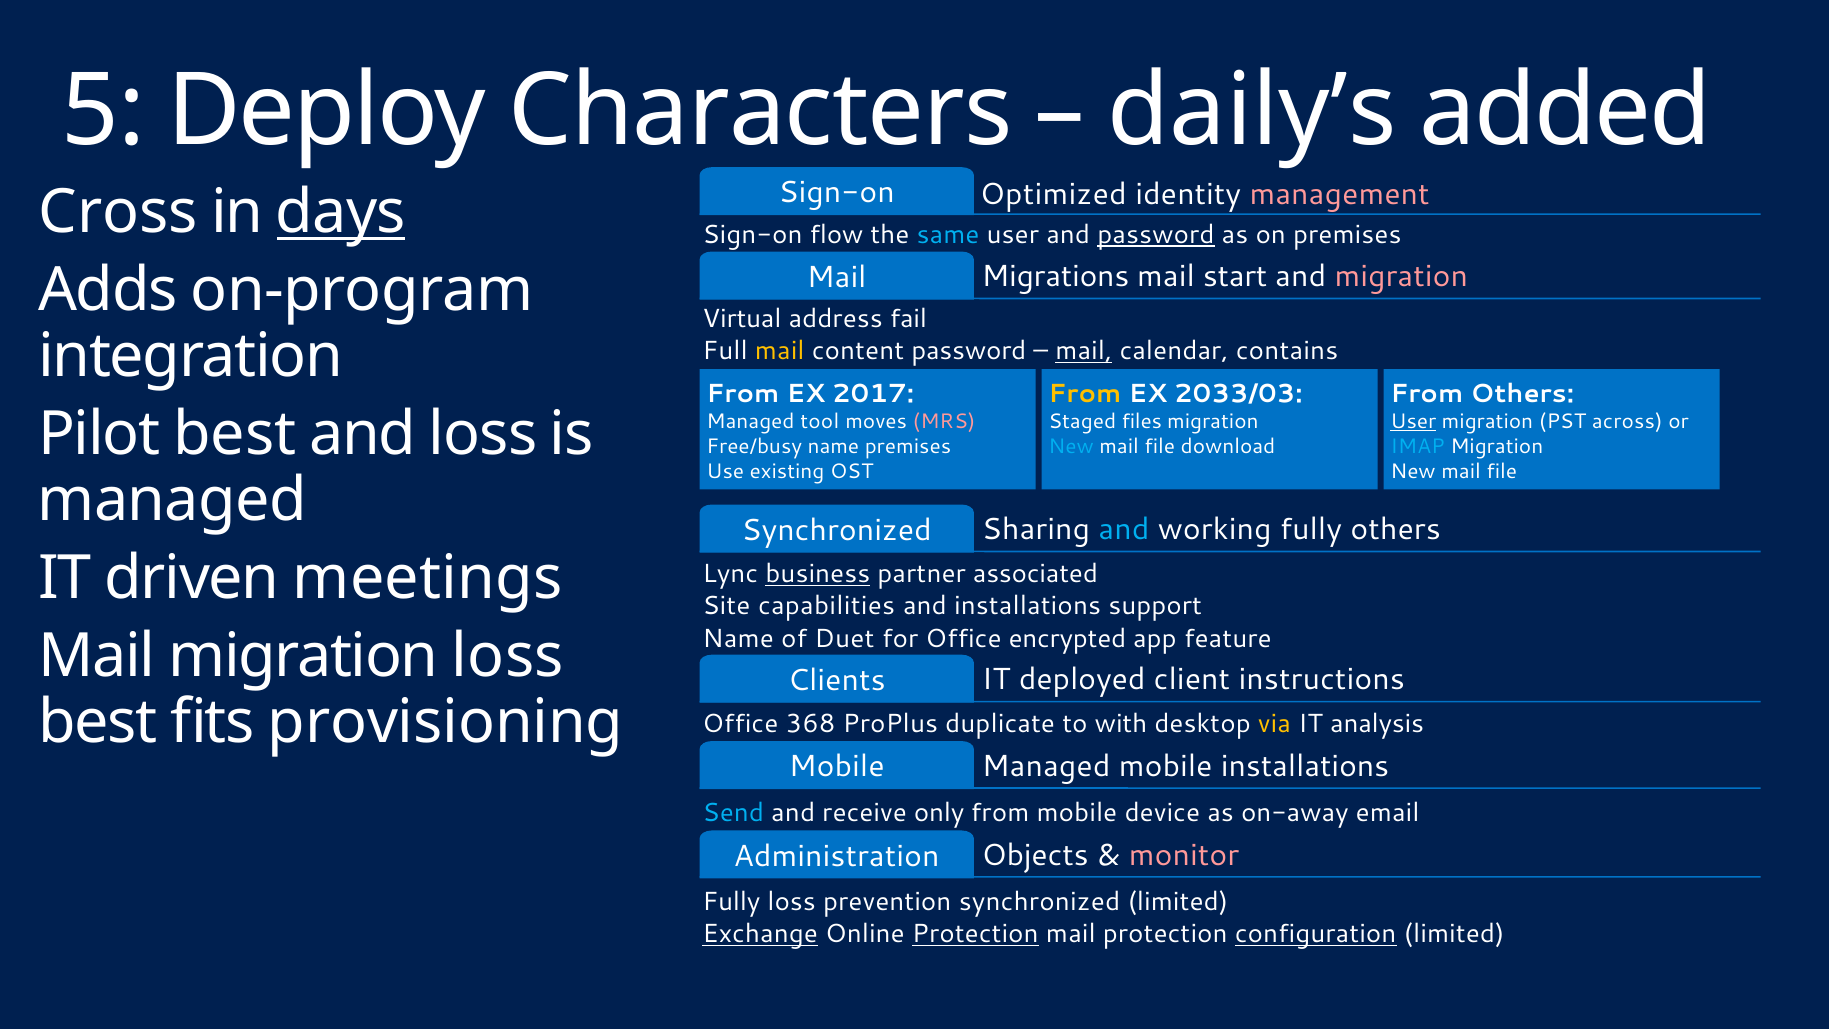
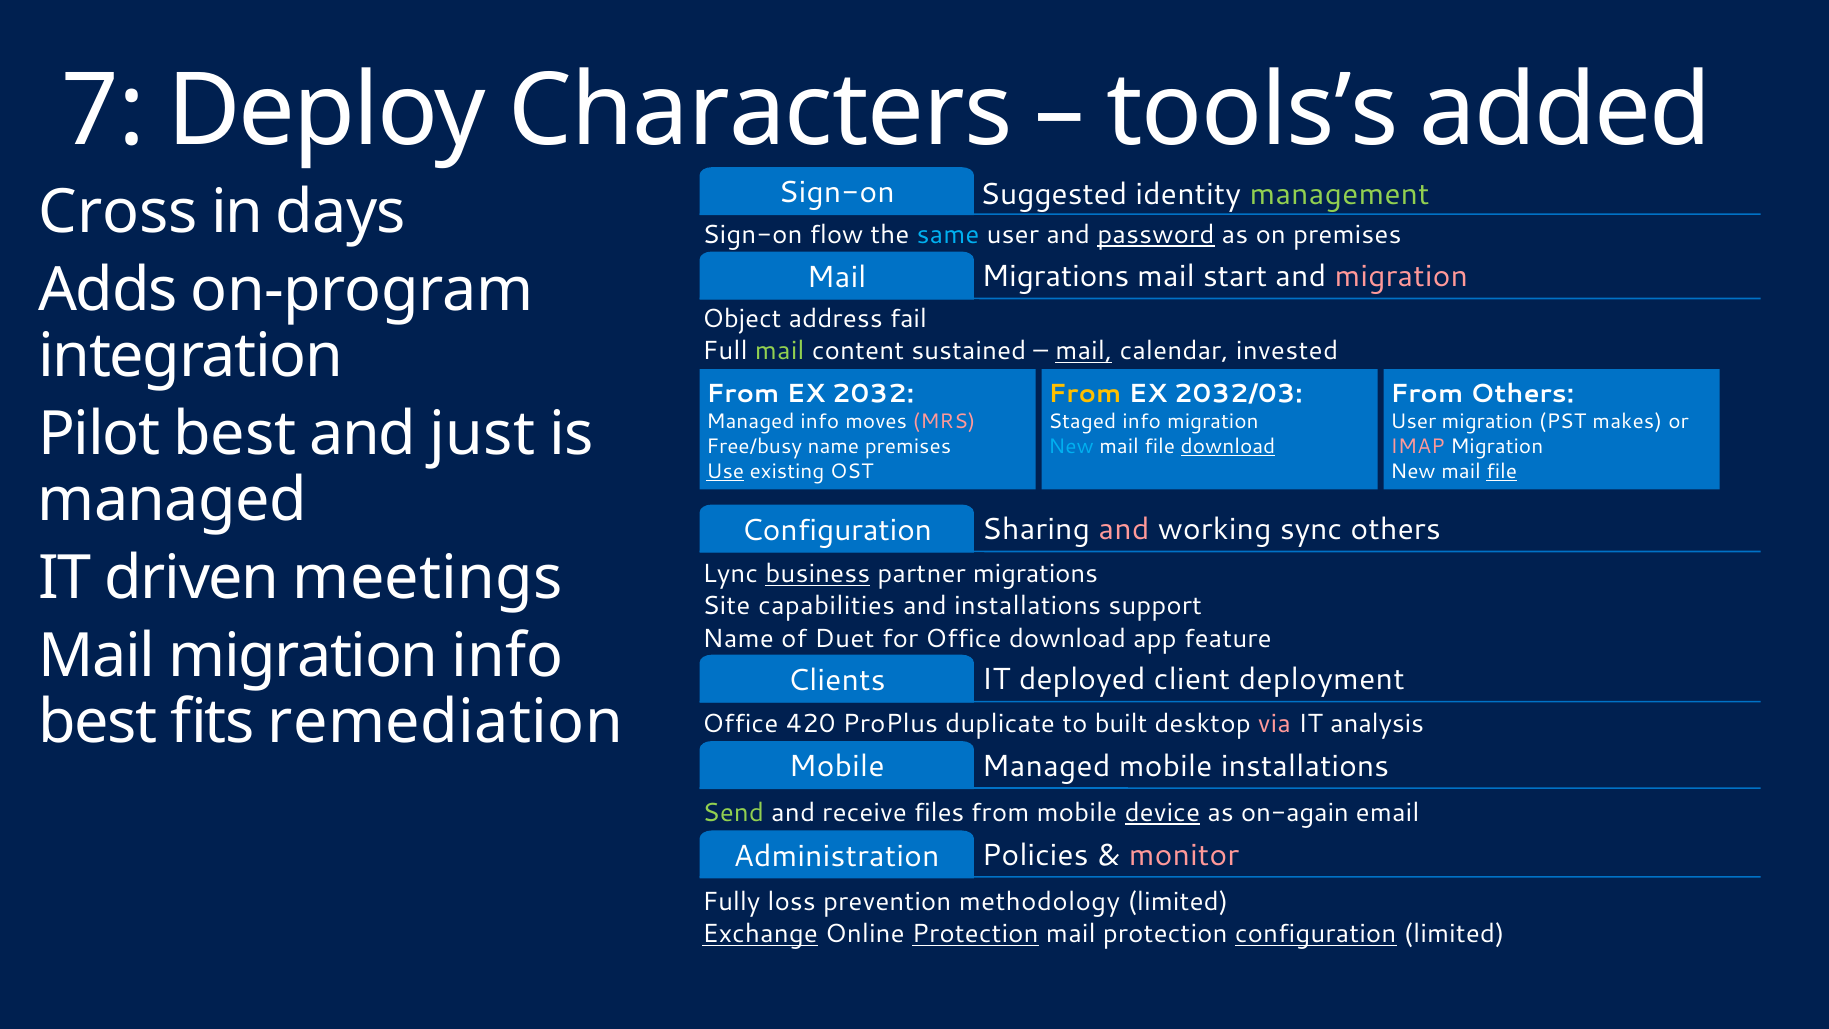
5: 5 -> 7
daily’s: daily’s -> tools’s
Optimized: Optimized -> Suggested
management colour: pink -> light green
days underline: present -> none
Virtual: Virtual -> Object
mail at (780, 351) colour: yellow -> light green
content password: password -> sustained
contains: contains -> invested
2017: 2017 -> 2032
2033/03: 2033/03 -> 2032/03
Managed tool: tool -> info
Staged files: files -> info
User at (1413, 421) underline: present -> none
across: across -> makes
and loss: loss -> just
download at (1228, 446) underline: none -> present
IMAP colour: light blue -> pink
Use underline: none -> present
file at (1502, 471) underline: none -> present
and at (1124, 529) colour: light blue -> pink
working fully: fully -> sync
Synchronized at (837, 530): Synchronized -> Configuration
partner associated: associated -> migrations
Office encrypted: encrypted -> download
migration loss: loss -> info
instructions: instructions -> deployment
provisioning: provisioning -> remediation
368: 368 -> 420
with: with -> built
via colour: yellow -> pink
Send colour: light blue -> light green
only: only -> files
device underline: none -> present
on-away: on-away -> on-again
Objects: Objects -> Policies
prevention synchronized: synchronized -> methodology
